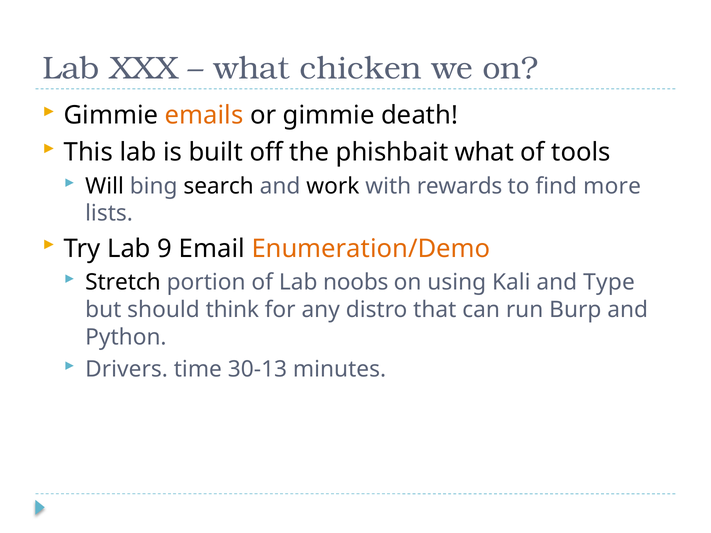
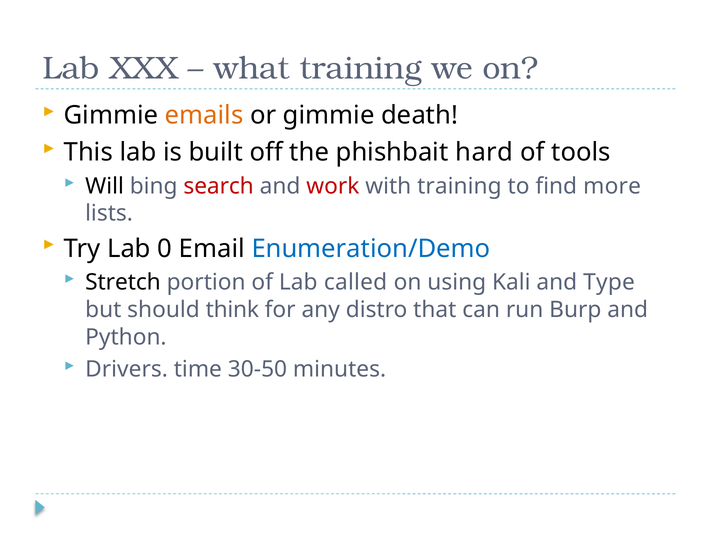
what chicken: chicken -> training
phishbait what: what -> hard
search colour: black -> red
work colour: black -> red
with rewards: rewards -> training
9: 9 -> 0
Enumeration/Demo colour: orange -> blue
noobs: noobs -> called
30-13: 30-13 -> 30-50
